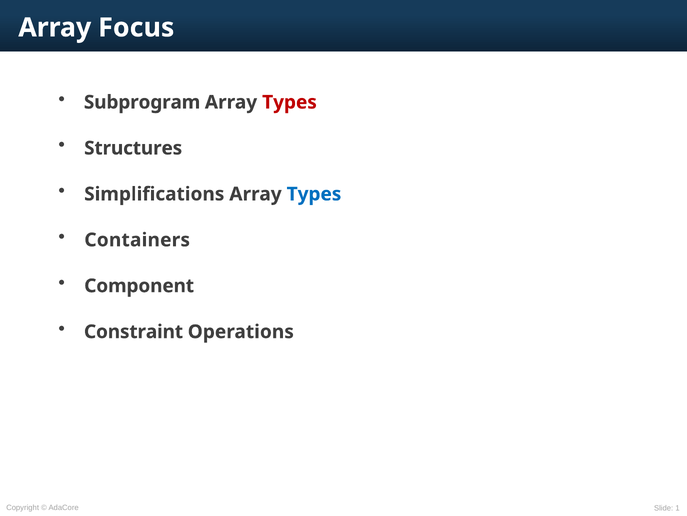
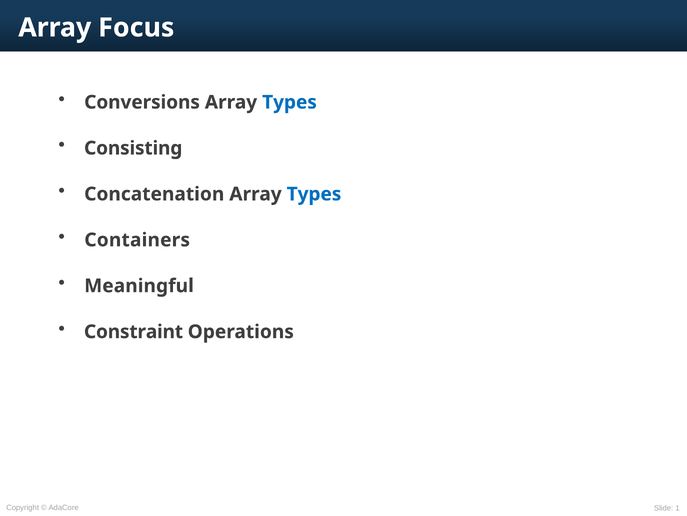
Subprogram: Subprogram -> Conversions
Types at (289, 102) colour: red -> blue
Structures: Structures -> Consisting
Simplifications: Simplifications -> Concatenation
Component: Component -> Meaningful
